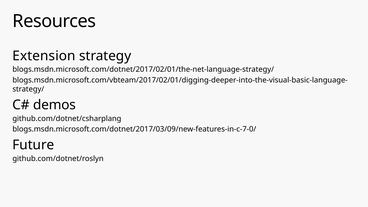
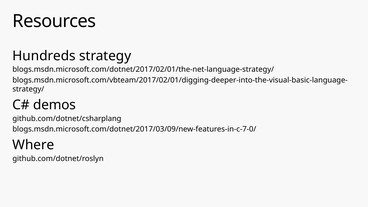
Extension: Extension -> Hundreds
Future: Future -> Where
